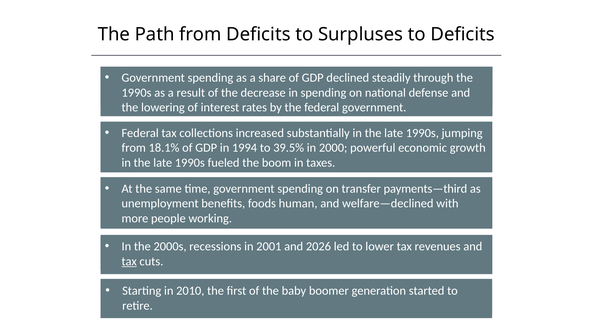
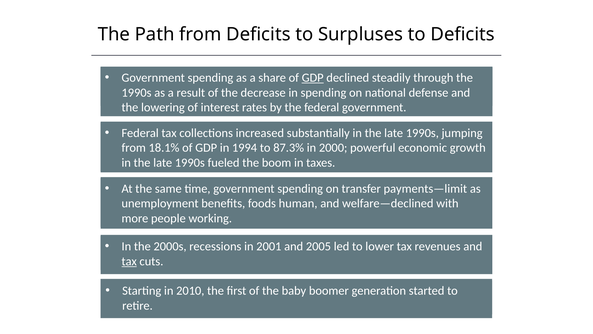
GDP at (313, 78) underline: none -> present
39.5%: 39.5% -> 87.3%
payments—third: payments—third -> payments—limit
2026: 2026 -> 2005
